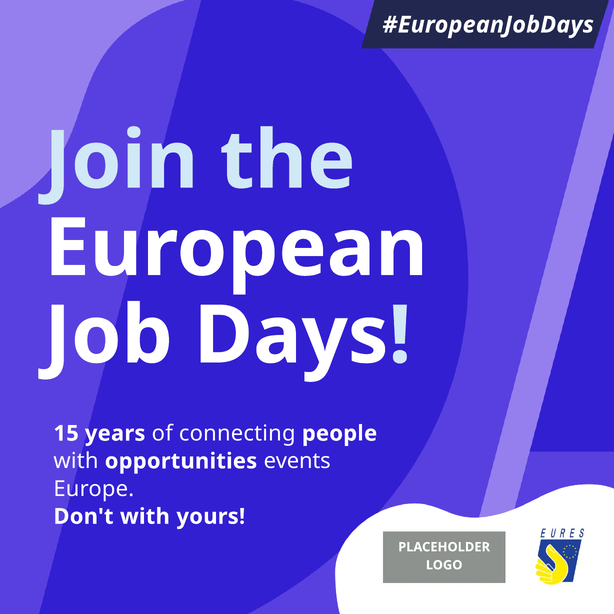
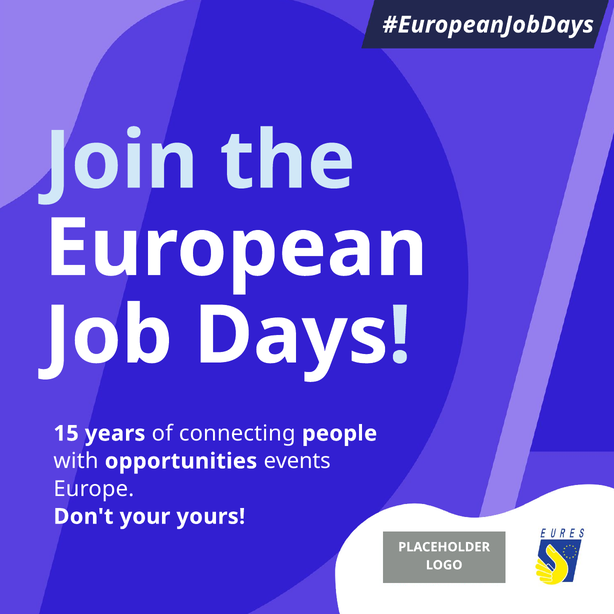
Don't with: with -> your
